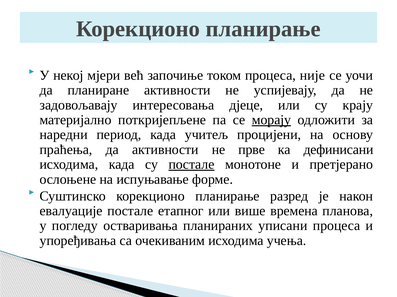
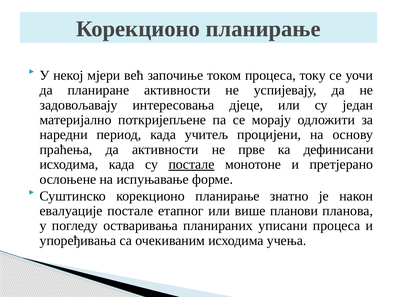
није: није -> току
крају: крају -> један
морају underline: present -> none
разред: разред -> знатно
времена: времена -> планови
